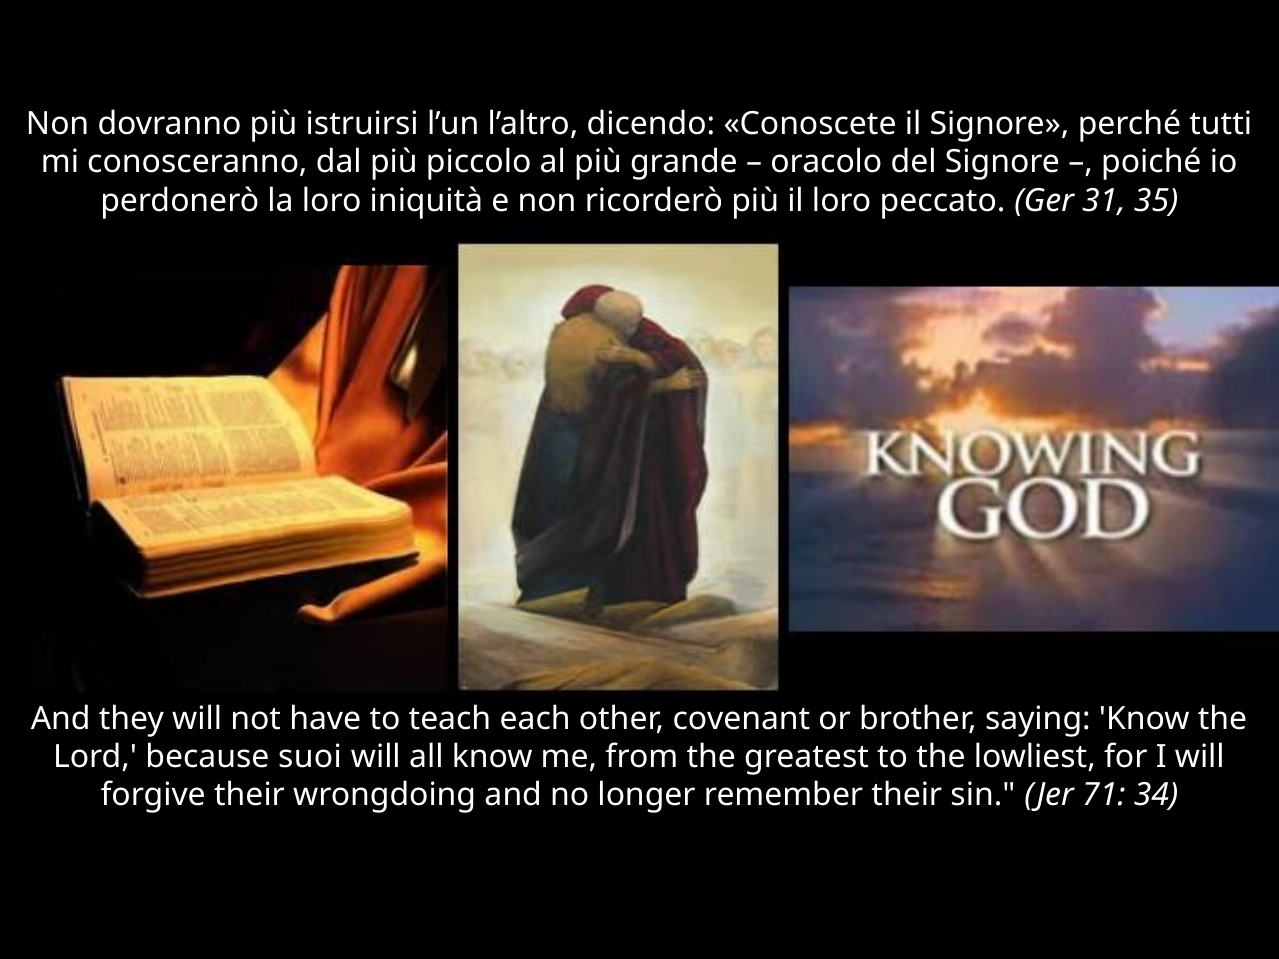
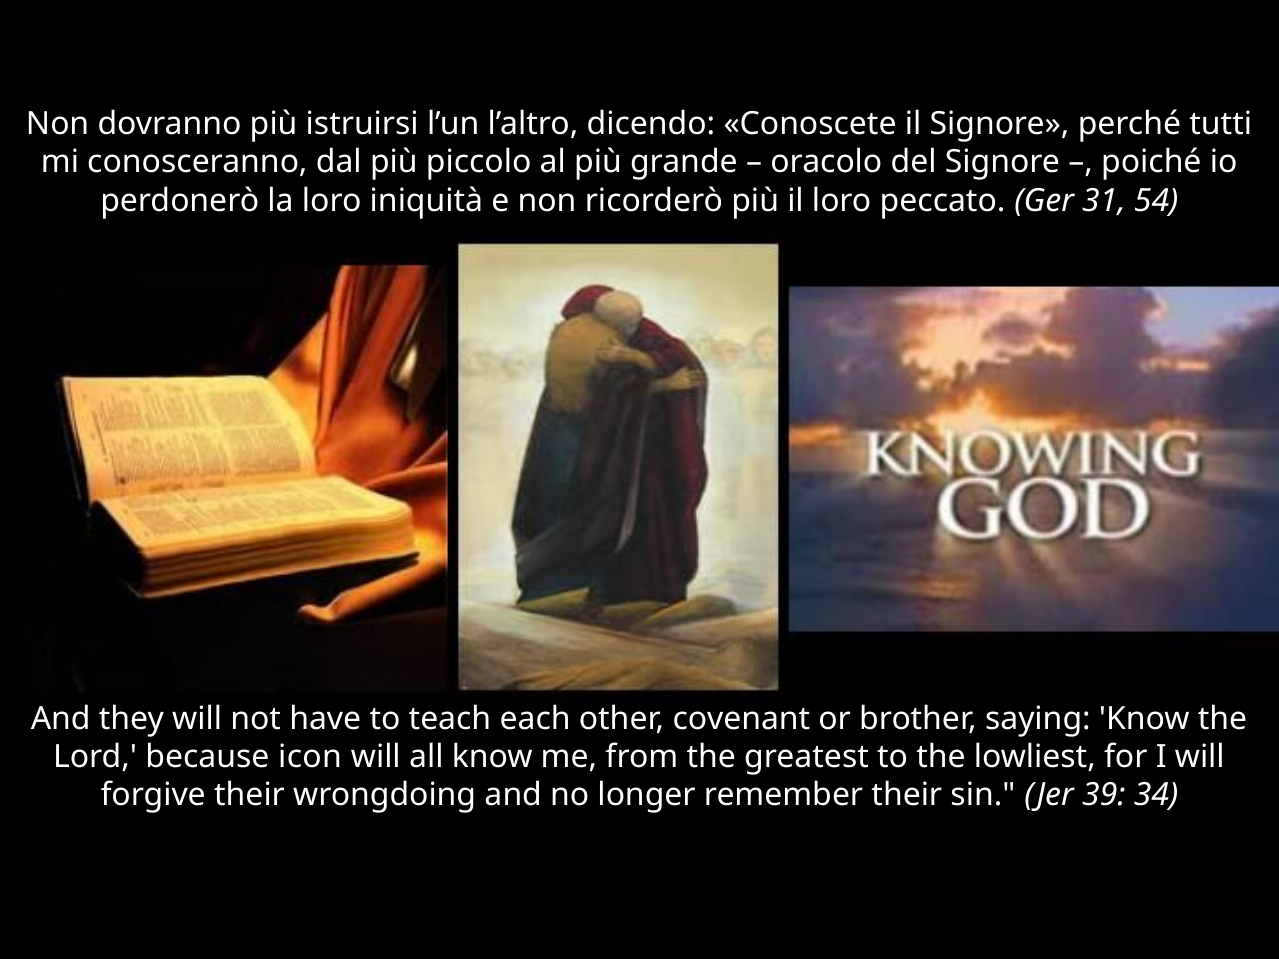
35: 35 -> 54
suoi: suoi -> icon
71: 71 -> 39
